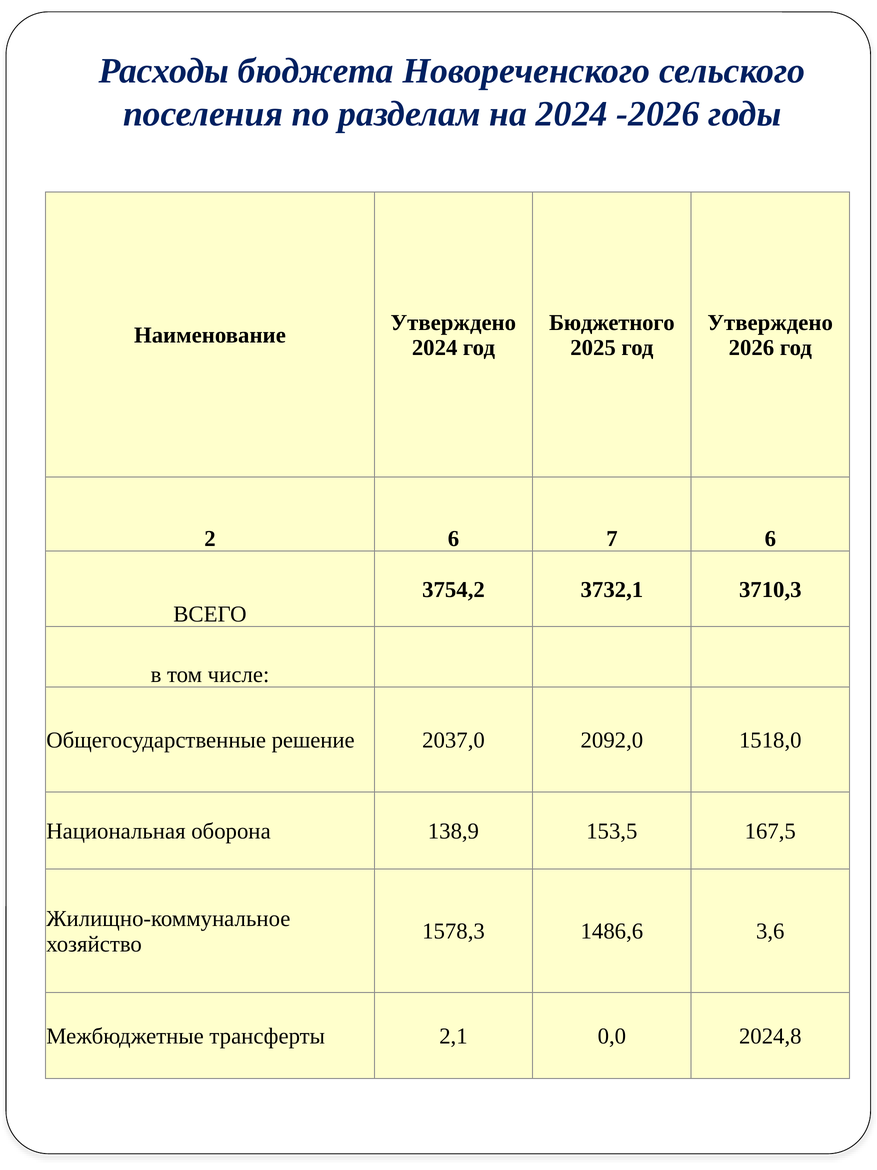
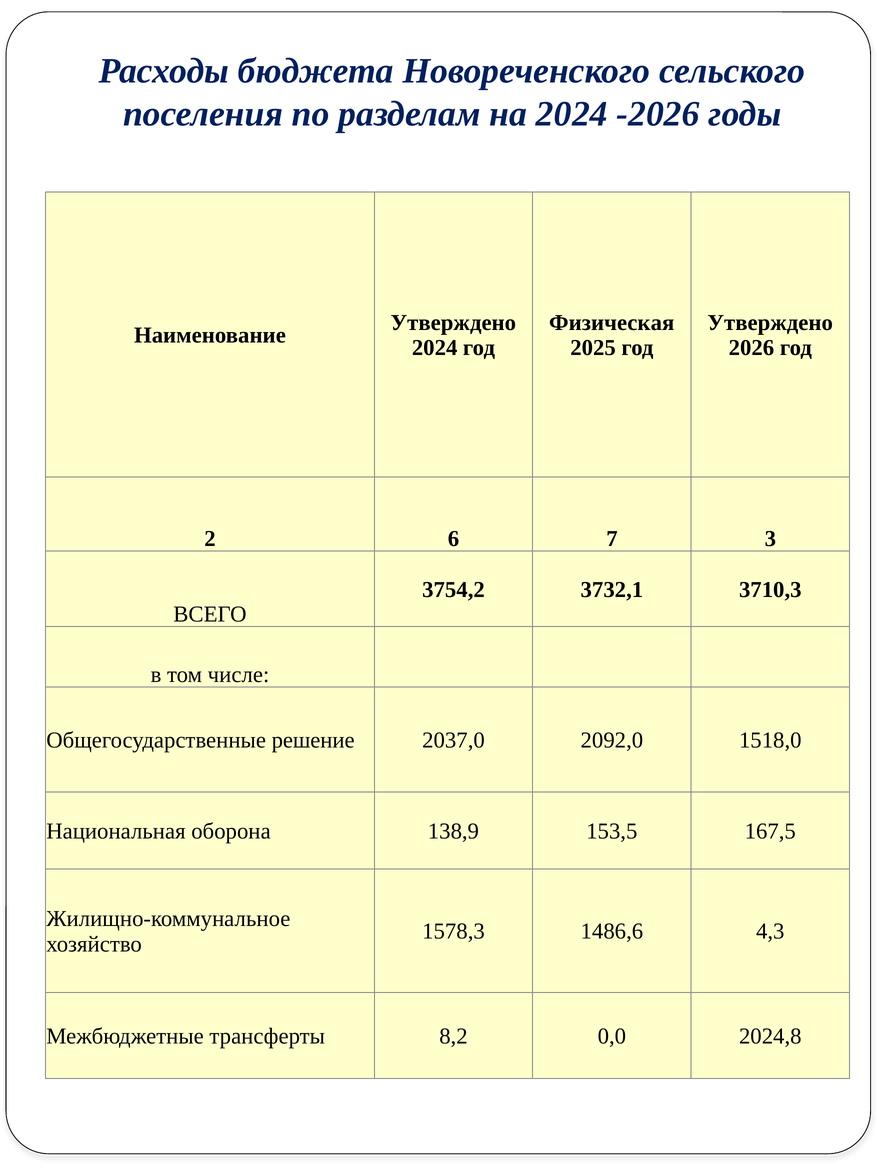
Бюджетного: Бюджетного -> Физическая
7 6: 6 -> 3
3,6: 3,6 -> 4,3
2,1: 2,1 -> 8,2
